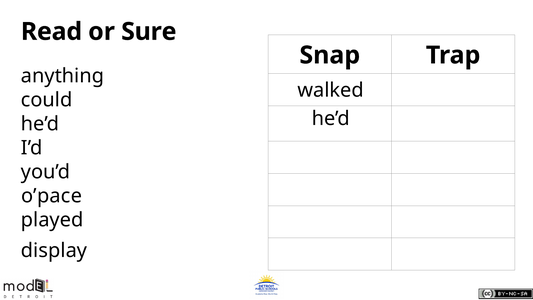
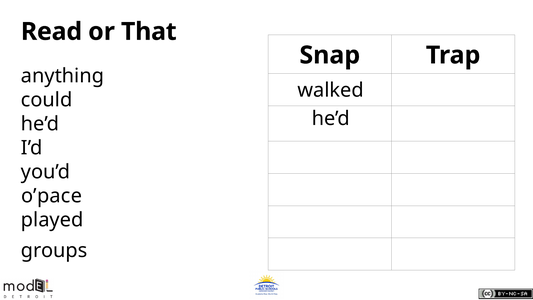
Sure: Sure -> That
display: display -> groups
